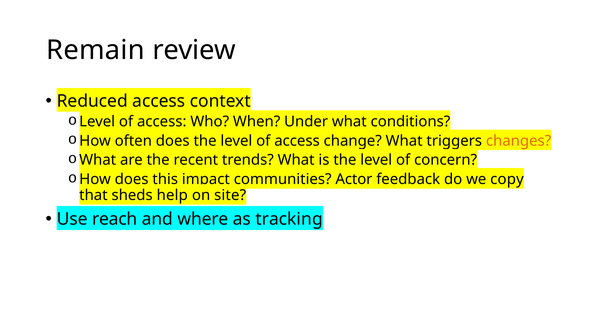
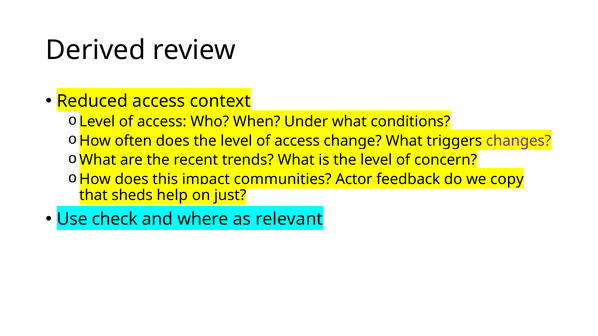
Remain: Remain -> Derived
changes colour: orange -> purple
site: site -> just
reach: reach -> check
tracking: tracking -> relevant
